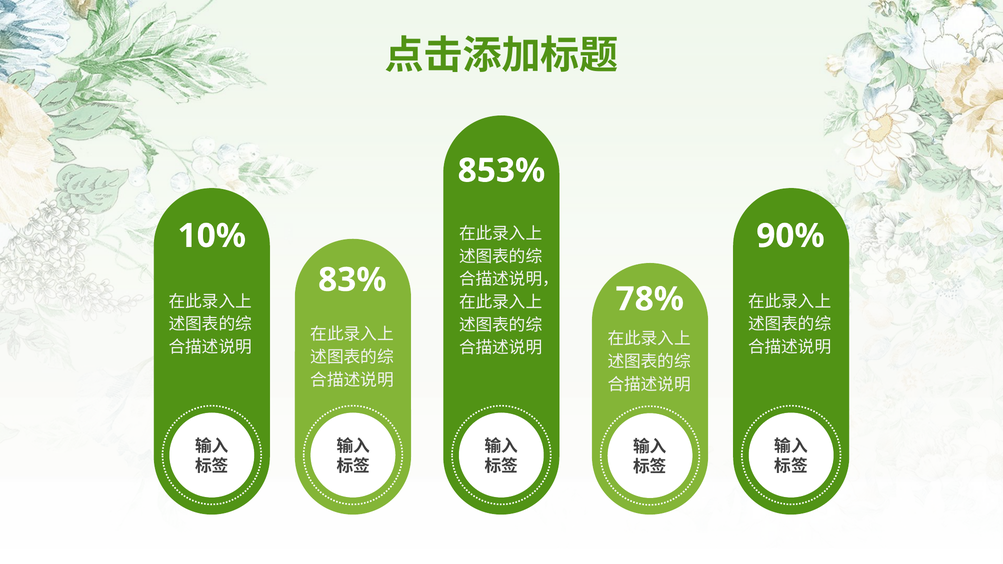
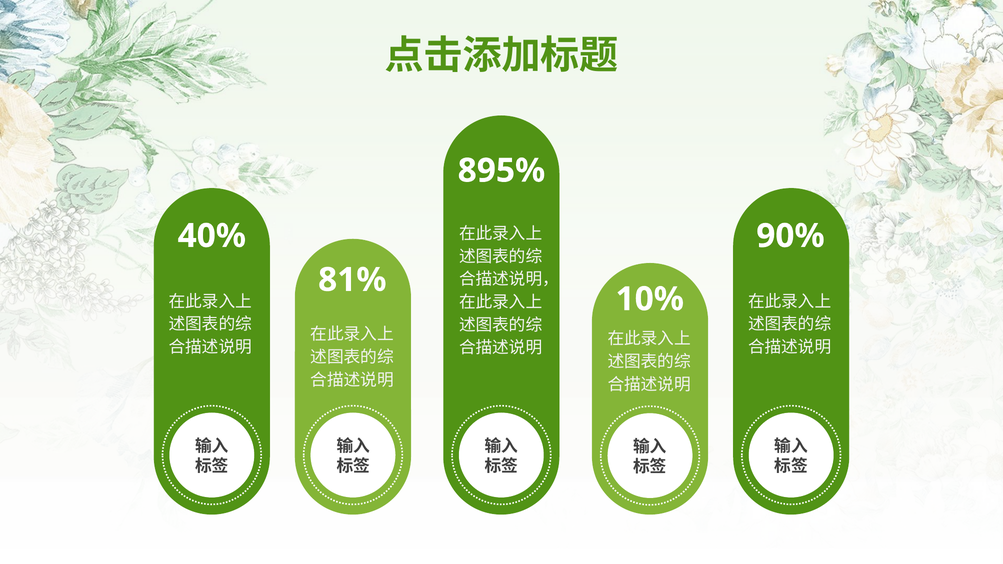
853%: 853% -> 895%
10%: 10% -> 40%
83%: 83% -> 81%
78%: 78% -> 10%
